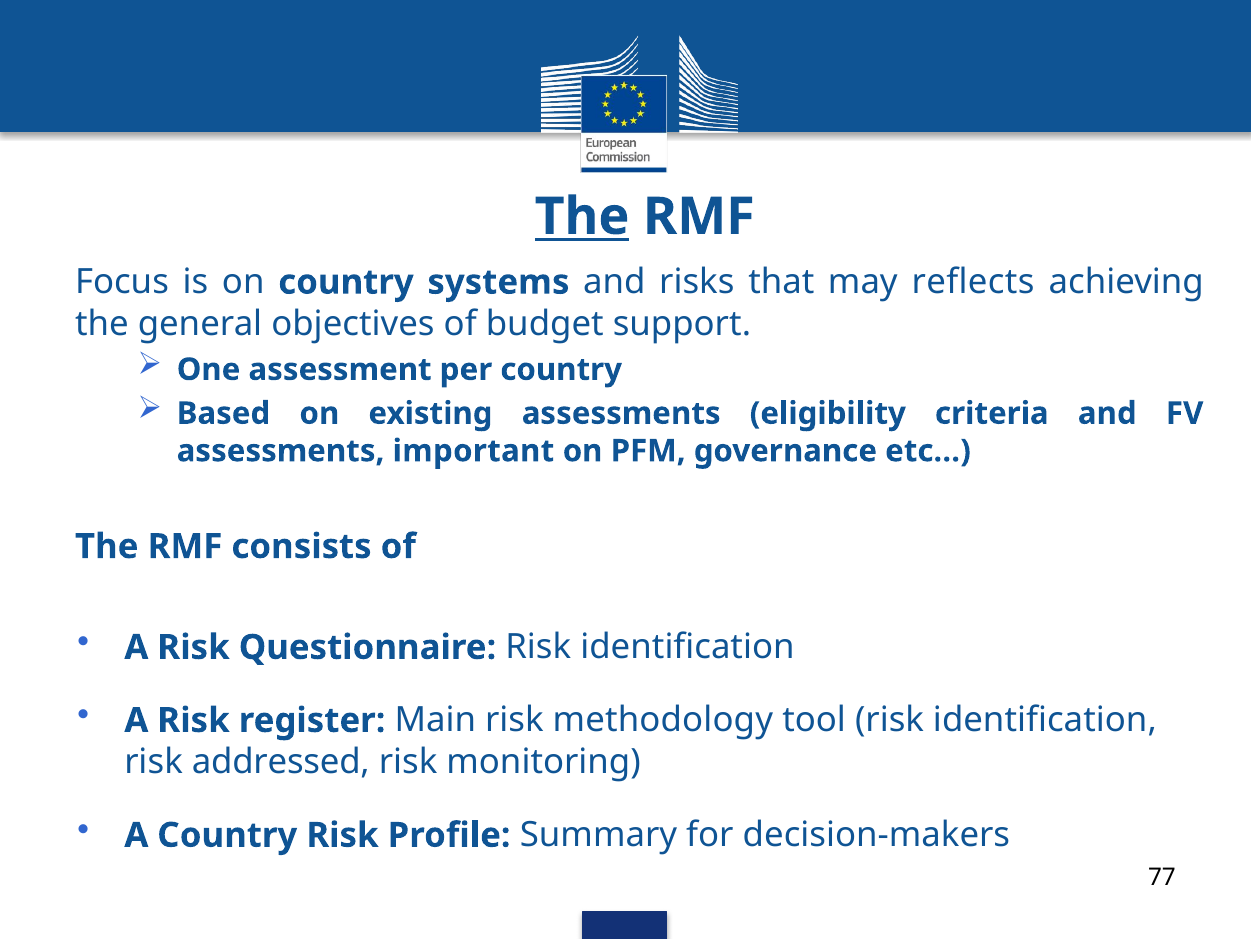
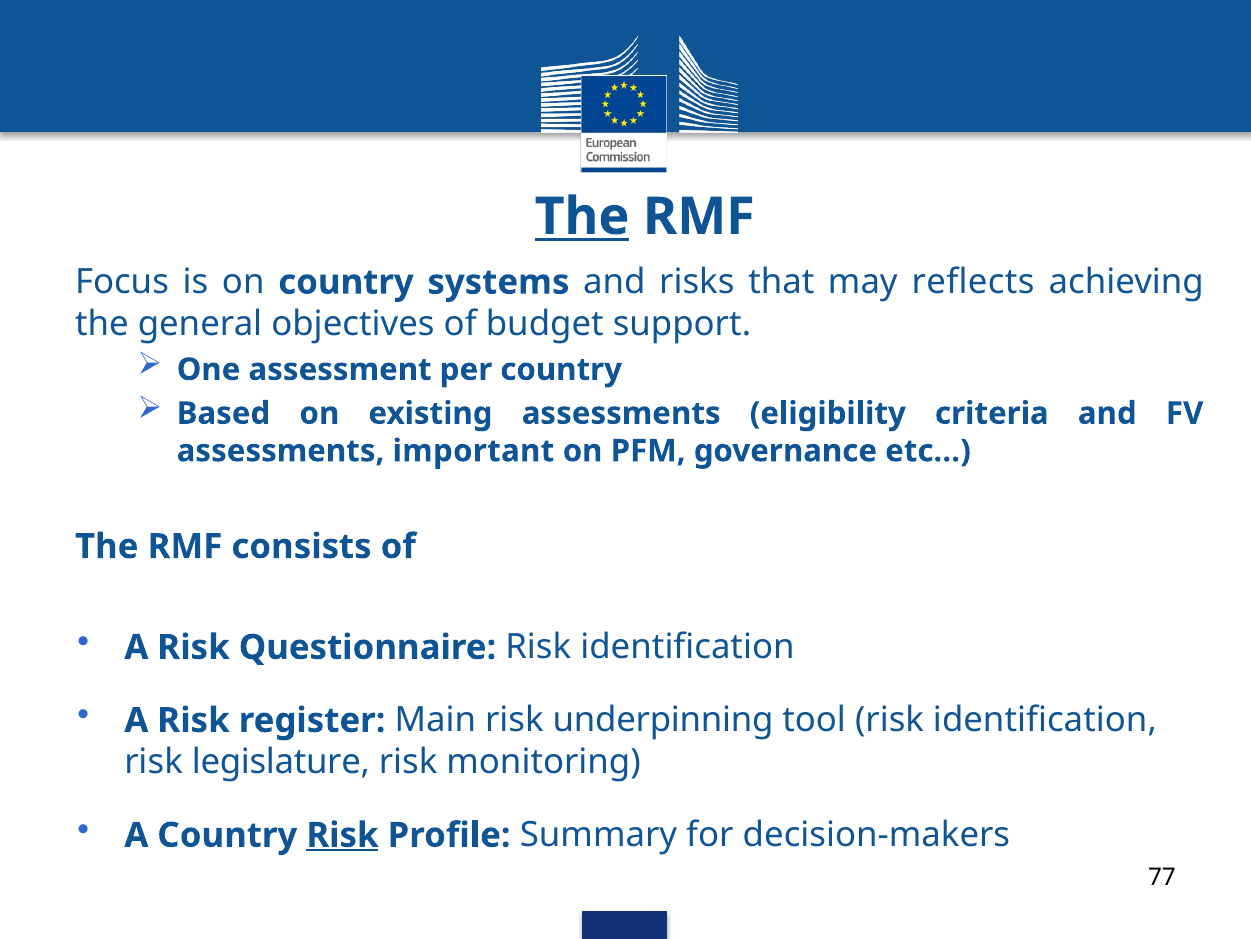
methodology: methodology -> underpinning
addressed: addressed -> legislature
Risk at (342, 835) underline: none -> present
